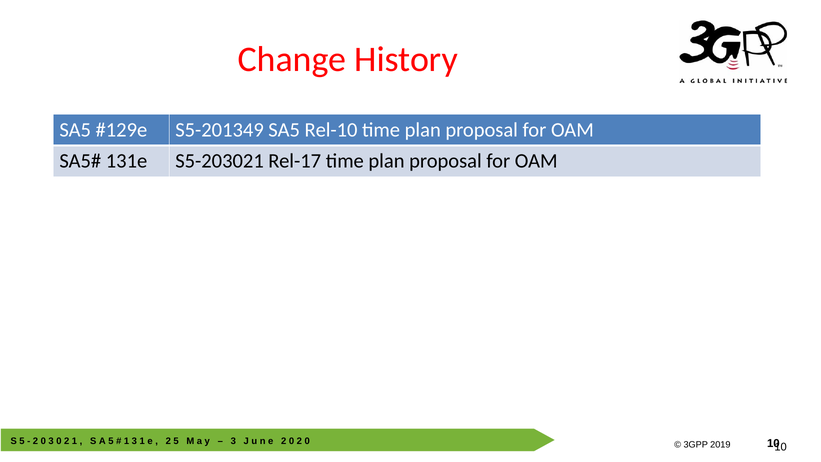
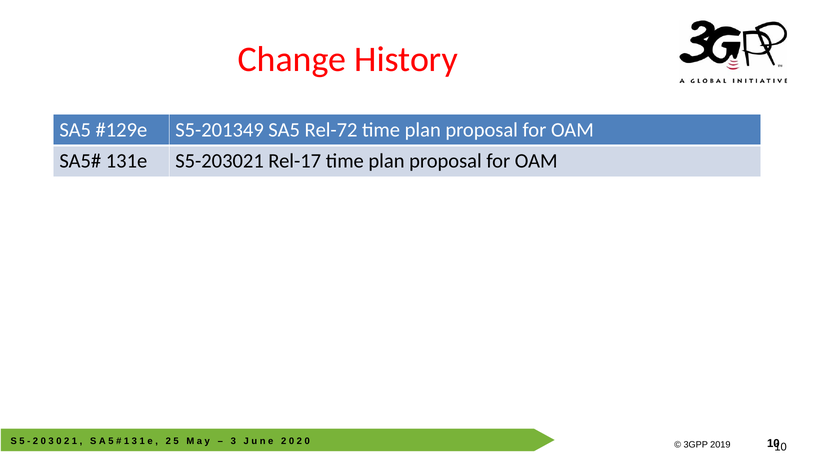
Rel-10: Rel-10 -> Rel-72
